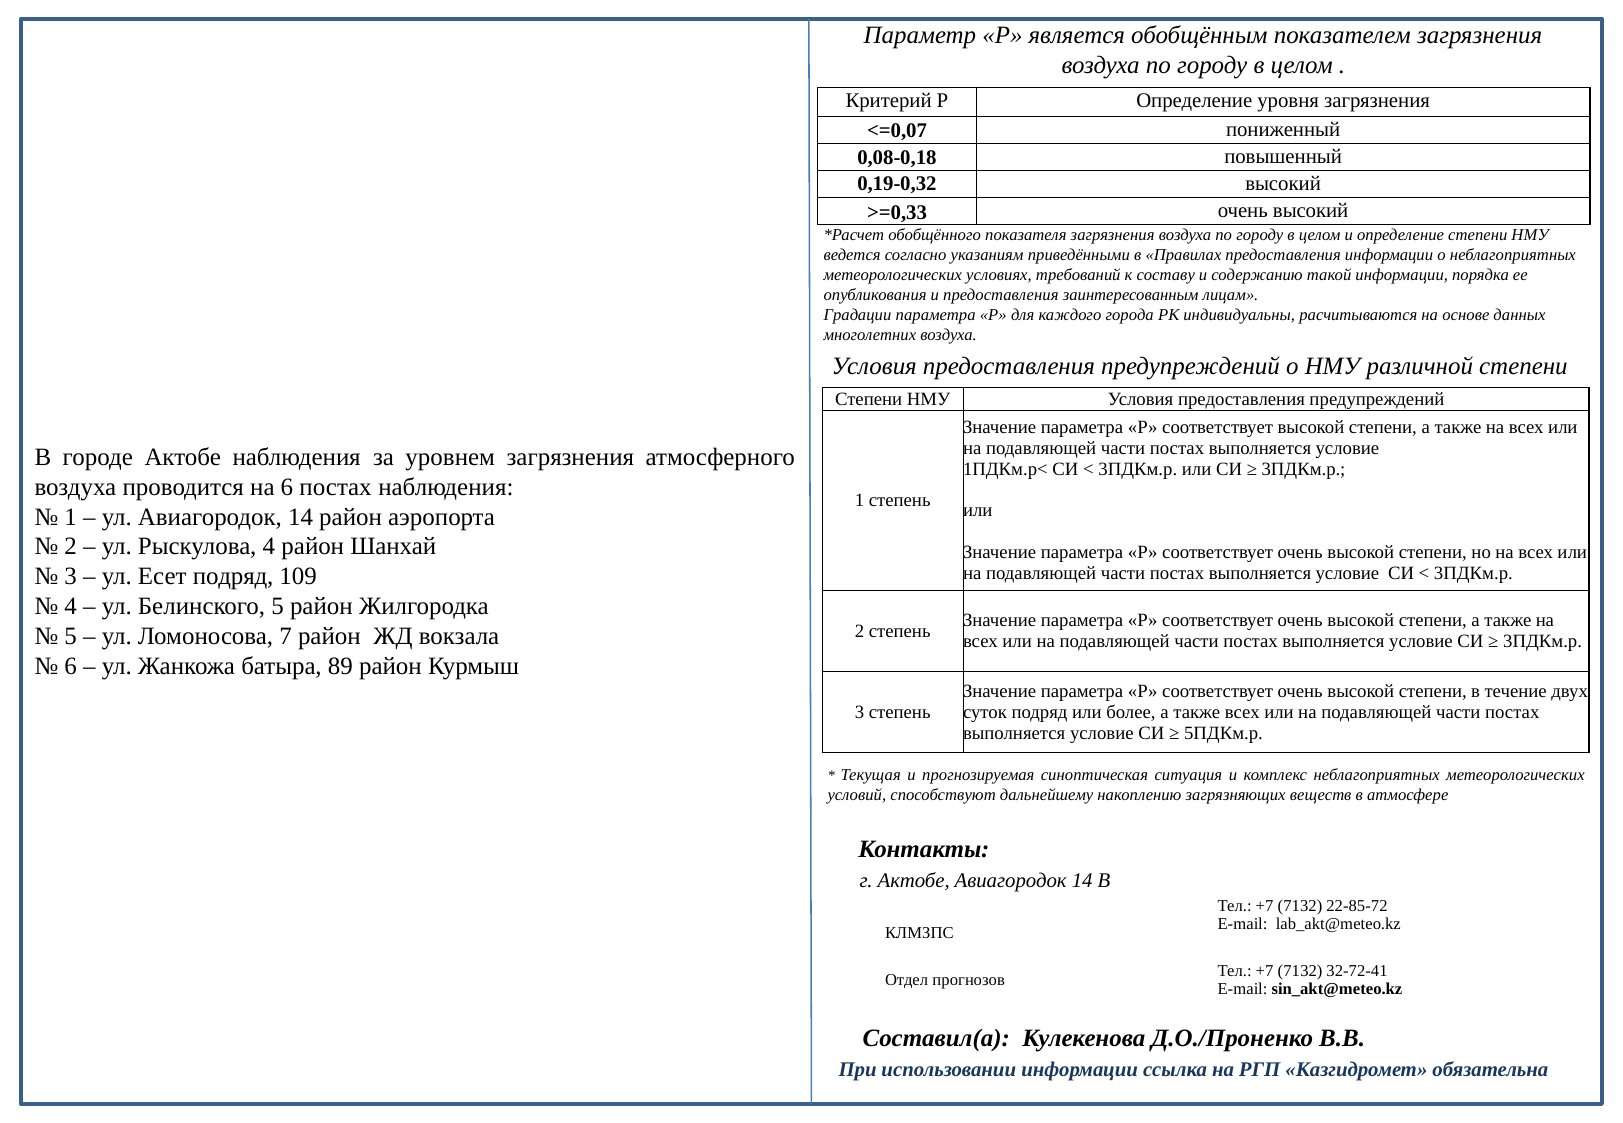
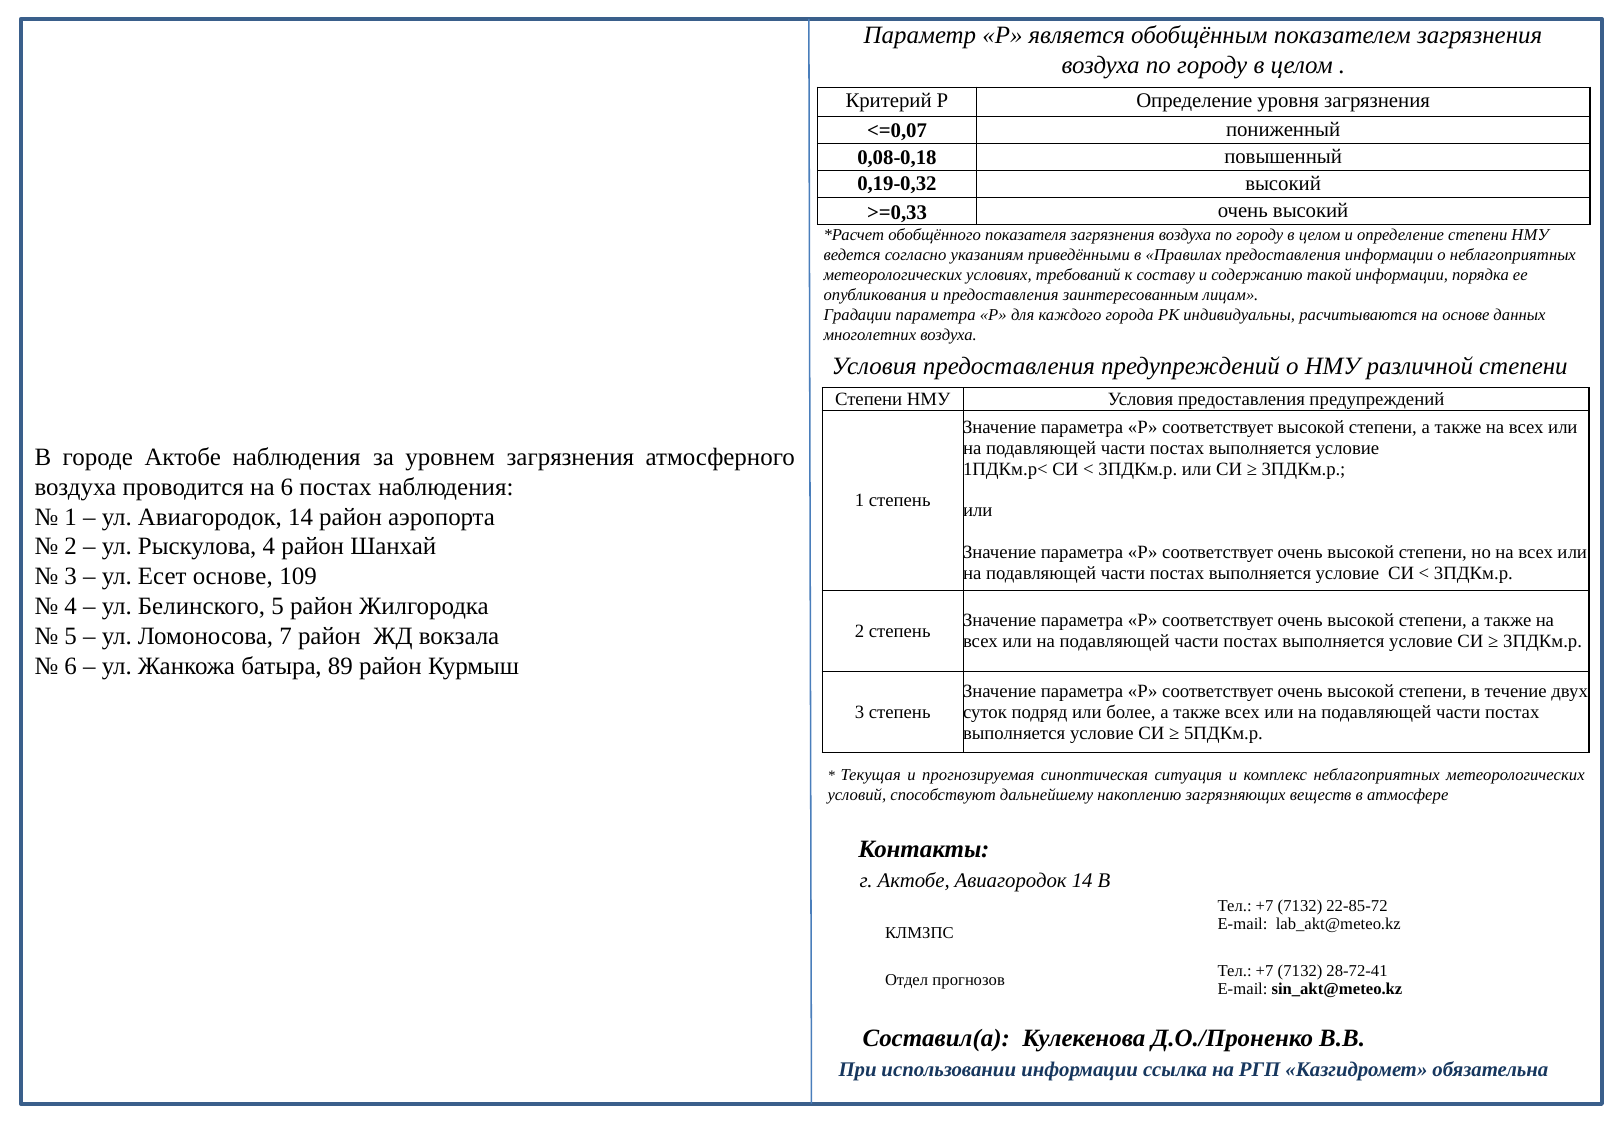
Есет подряд: подряд -> основе
32-72-41: 32-72-41 -> 28-72-41
